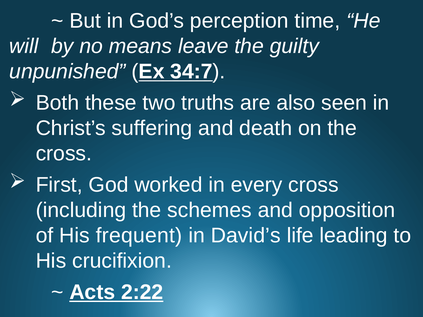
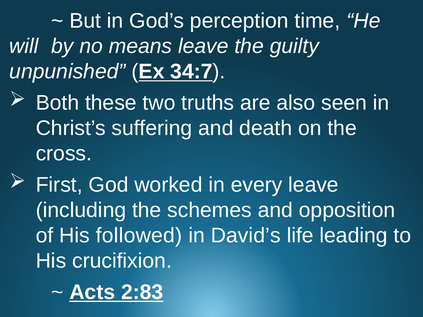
every cross: cross -> leave
frequent: frequent -> followed
2:22: 2:22 -> 2:83
